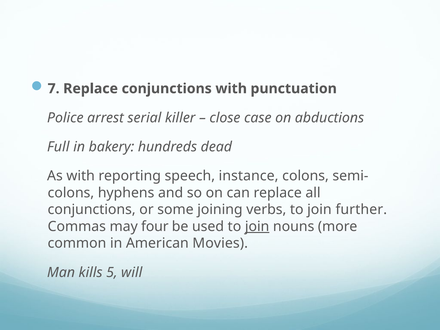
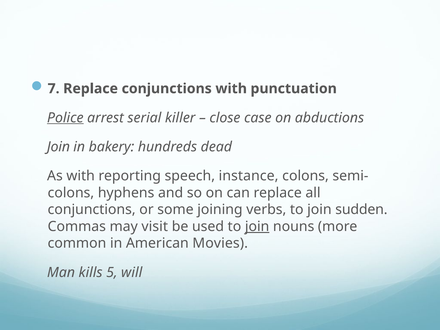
Police underline: none -> present
Full at (58, 147): Full -> Join
further: further -> sudden
four: four -> visit
